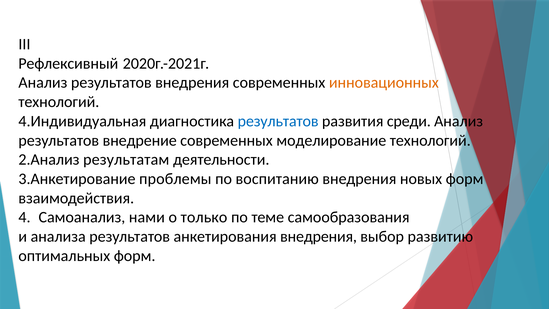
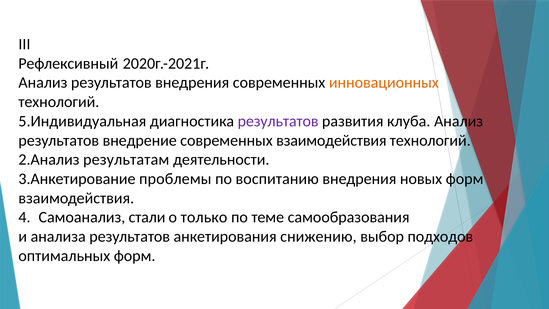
4.Индивидуальная: 4.Индивидуальная -> 5.Индивидуальная
результатов at (278, 121) colour: blue -> purple
среди: среди -> клуба
современных моделирование: моделирование -> взаимодействия
нами: нами -> стали
анкетирования внедрения: внедрения -> снижению
развитию: развитию -> подходов
